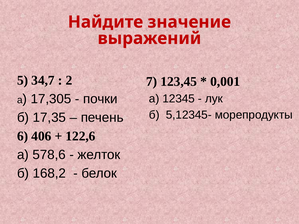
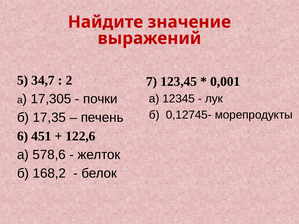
5,12345-: 5,12345- -> 0,12745-
406: 406 -> 451
